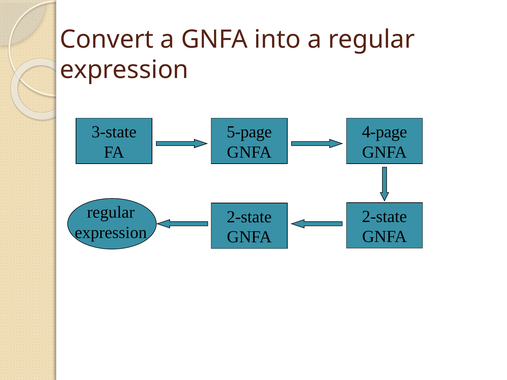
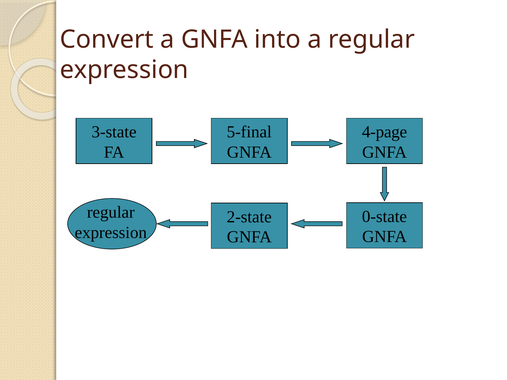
5-page: 5-page -> 5-final
2-state at (384, 217): 2-state -> 0-state
